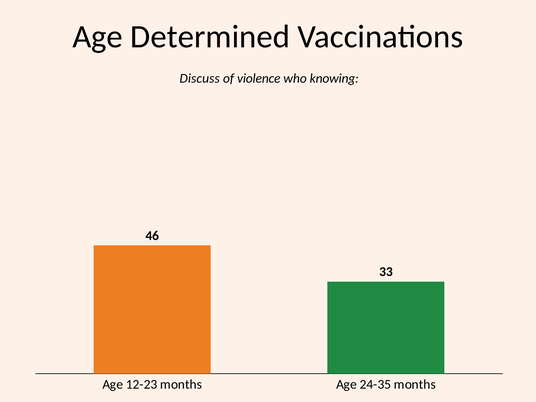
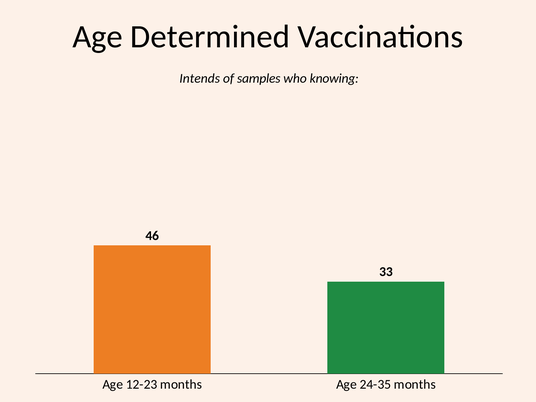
Discuss: Discuss -> Intends
violence: violence -> samples
